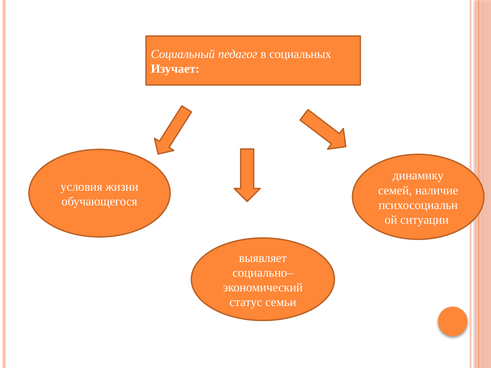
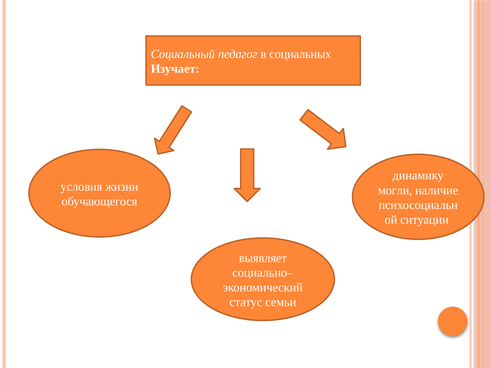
семей: семей -> могли
